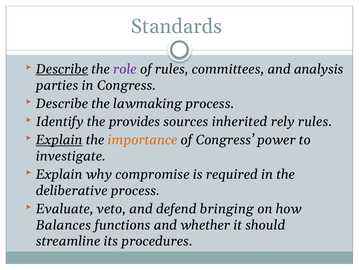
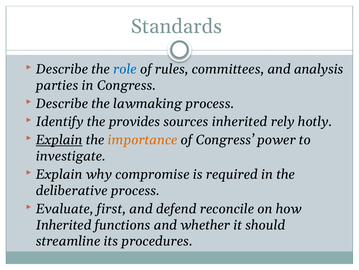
Describe at (62, 69) underline: present -> none
role colour: purple -> blue
rely rules: rules -> hotly
veto: veto -> first
bringing: bringing -> reconcile
Balances at (64, 224): Balances -> Inherited
